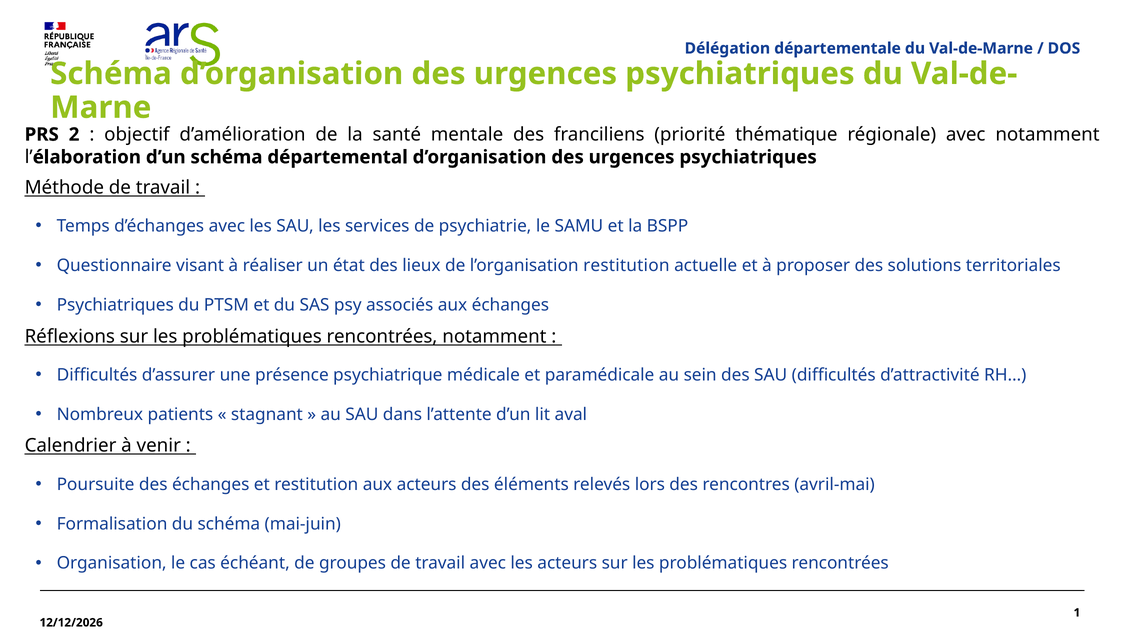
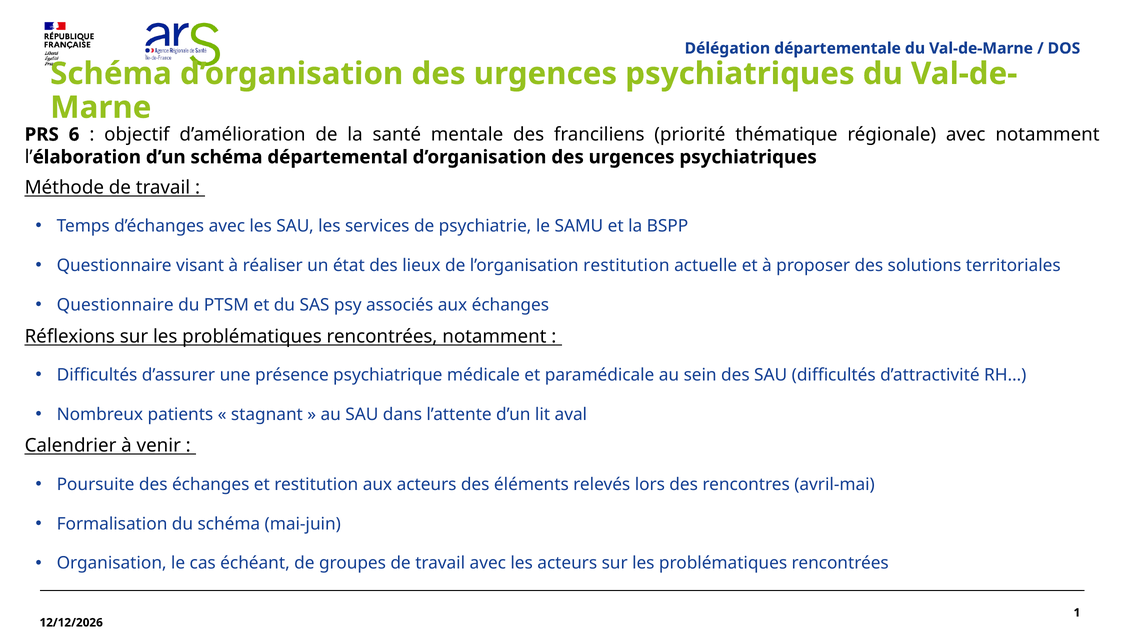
2: 2 -> 6
Psychiatriques at (115, 305): Psychiatriques -> Questionnaire
